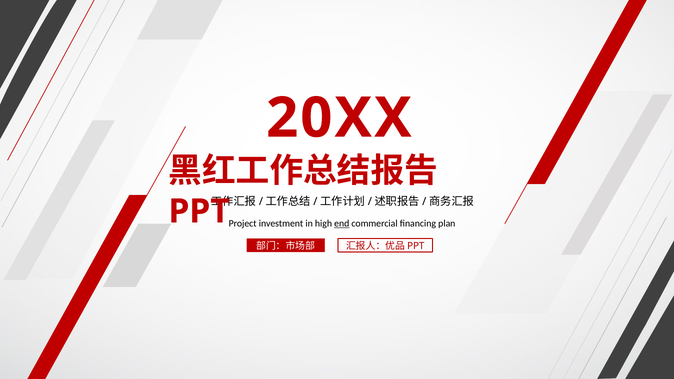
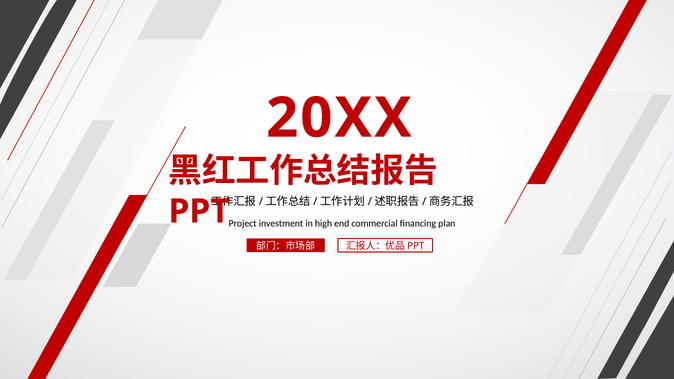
end underline: present -> none
